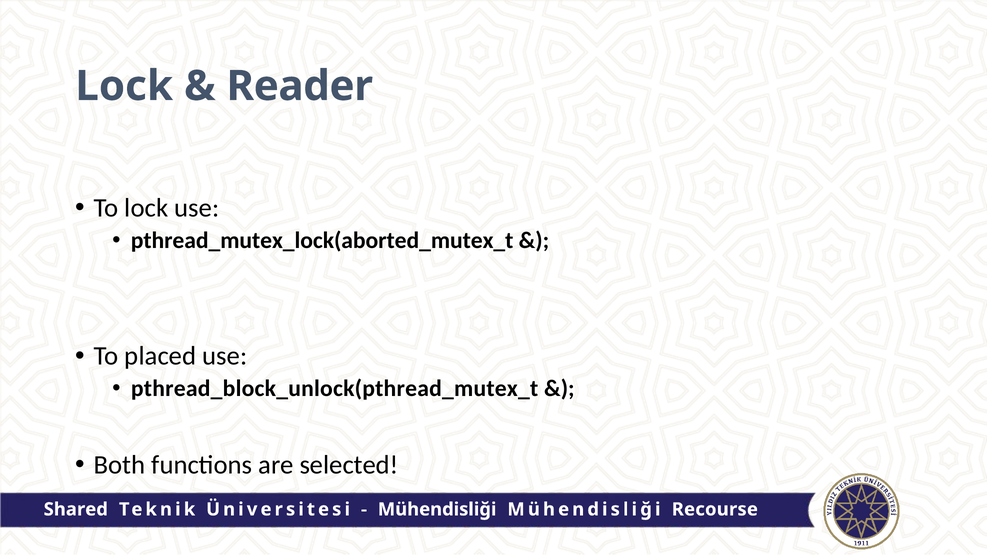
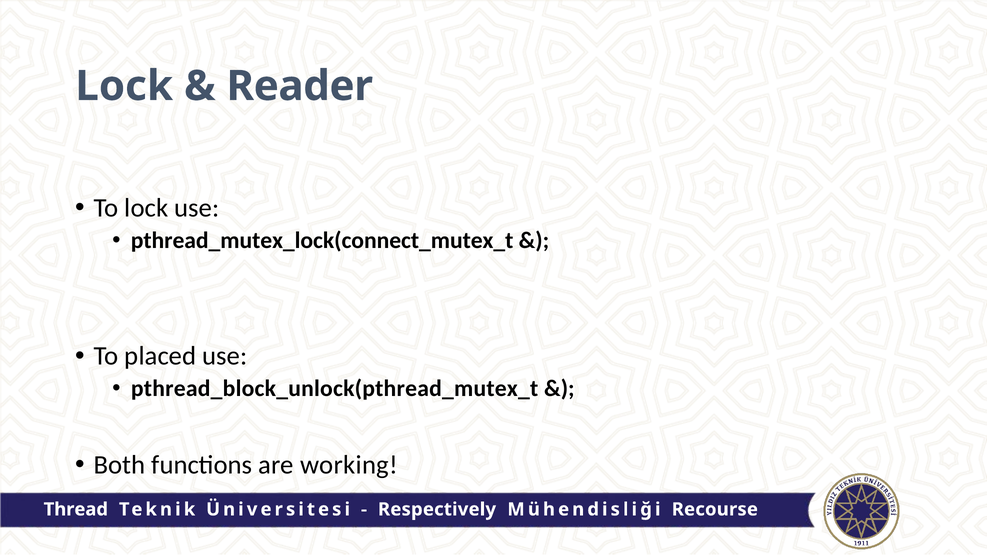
pthread_mutex_lock(aborted_mutex_t: pthread_mutex_lock(aborted_mutex_t -> pthread_mutex_lock(connect_mutex_t
selected: selected -> working
Shared: Shared -> Thread
Mühendisliği at (437, 510): Mühendisliği -> Respectively
